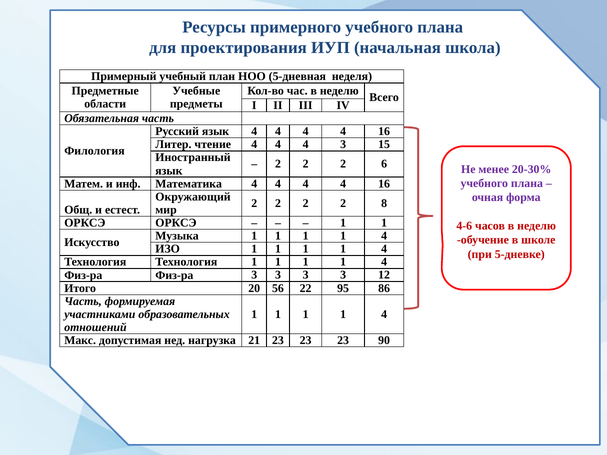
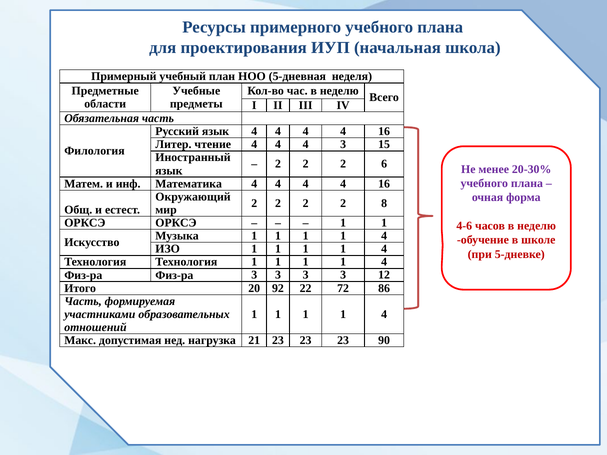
56: 56 -> 92
95: 95 -> 72
